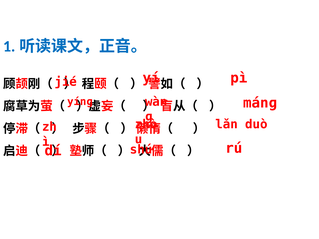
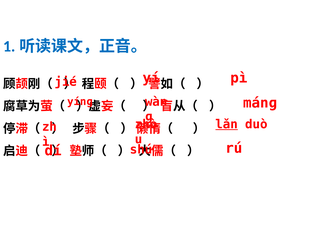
lǎn underline: none -> present
